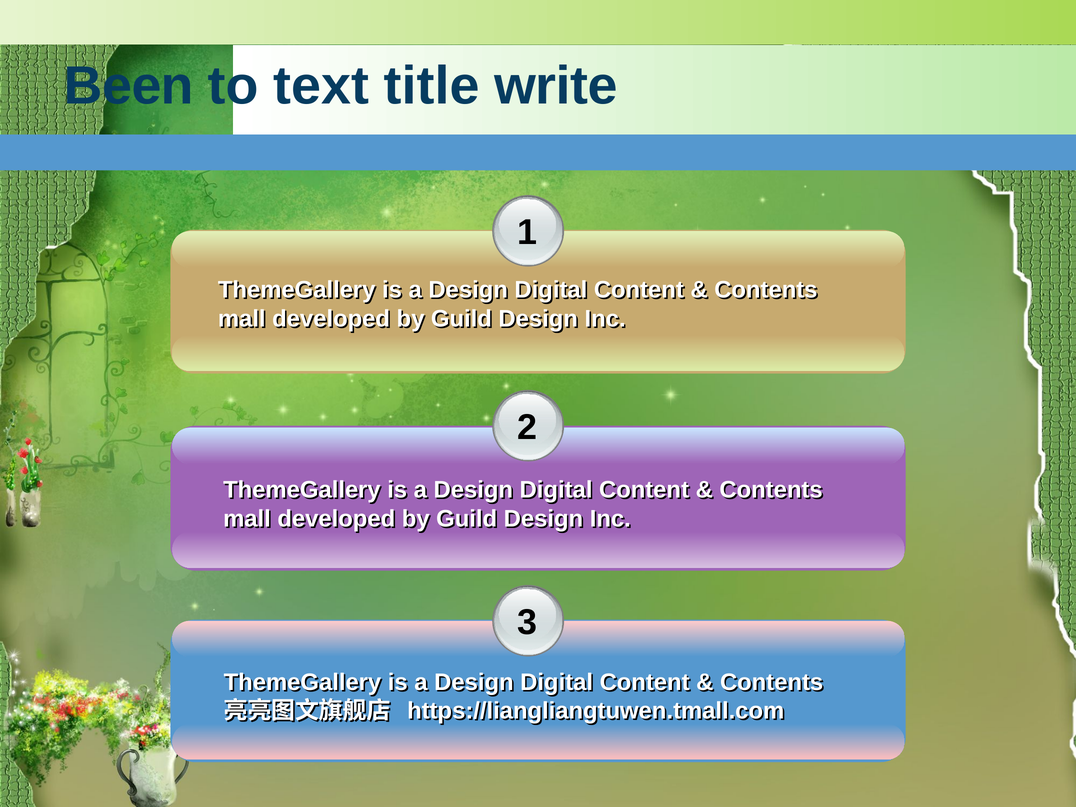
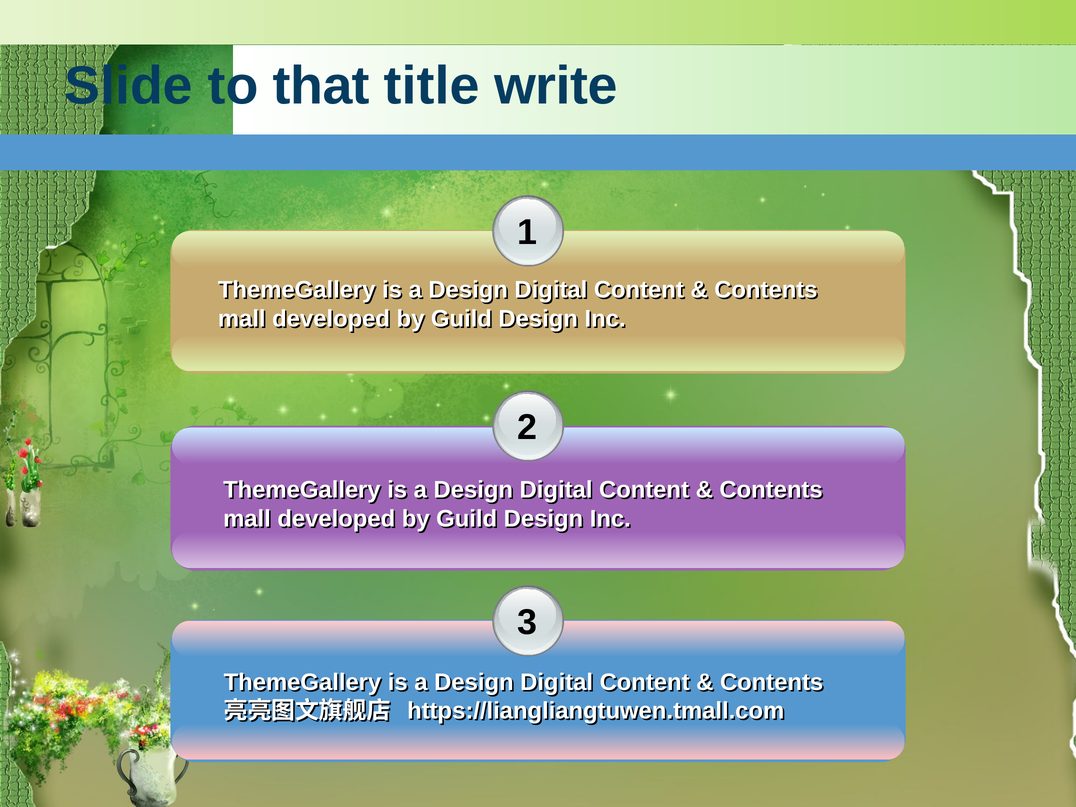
Been: Been -> Slide
text: text -> that
